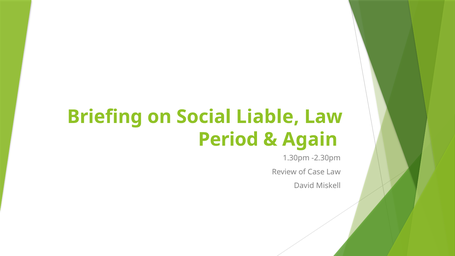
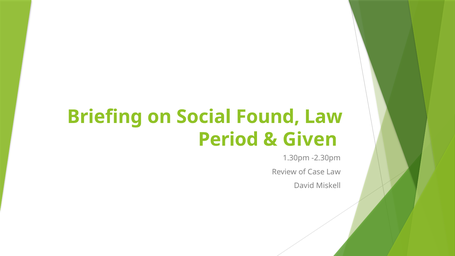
Liable: Liable -> Found
Again: Again -> Given
